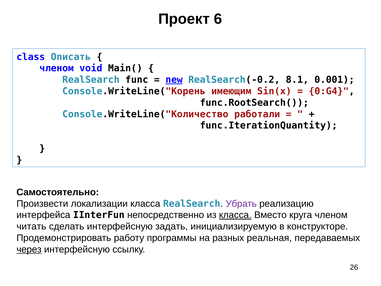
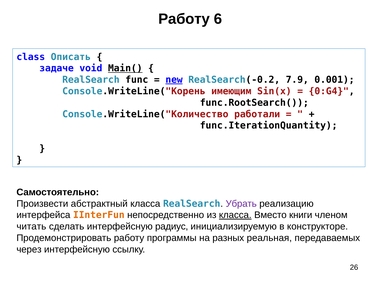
Проект at (184, 19): Проект -> Работу
членом at (57, 68): членом -> задаче
Main( underline: none -> present
8.1: 8.1 -> 7.9
локализации: локализации -> абстрактный
IInterFun colour: black -> orange
круга: круга -> книги
задать: задать -> радиус
через underline: present -> none
